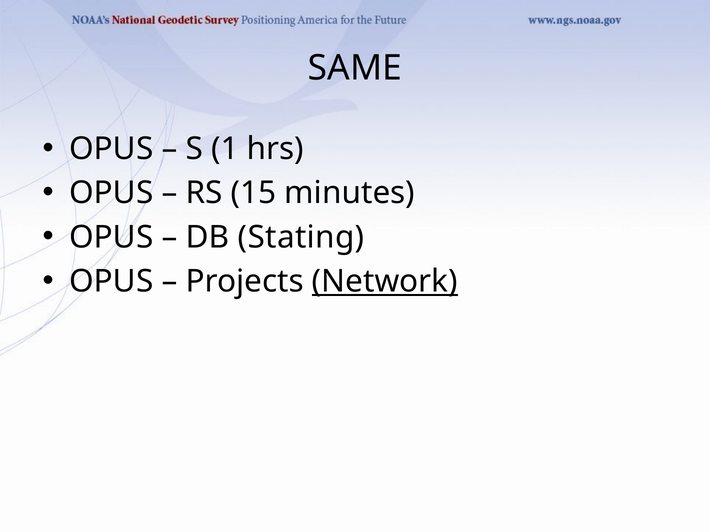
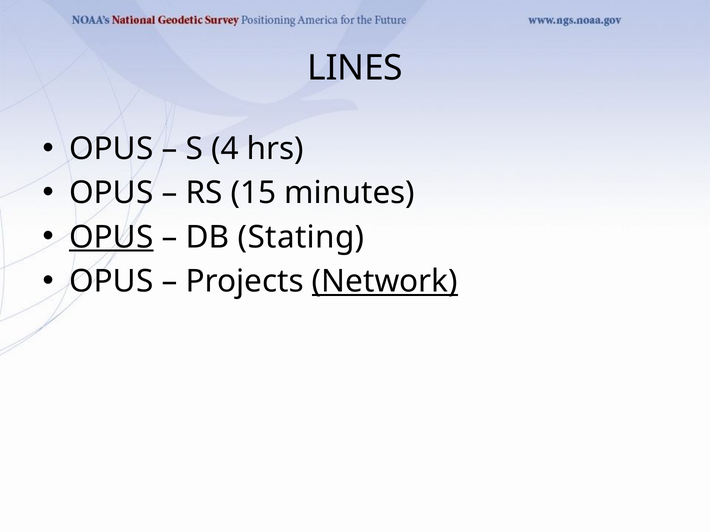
SAME: SAME -> LINES
1: 1 -> 4
OPUS at (111, 237) underline: none -> present
